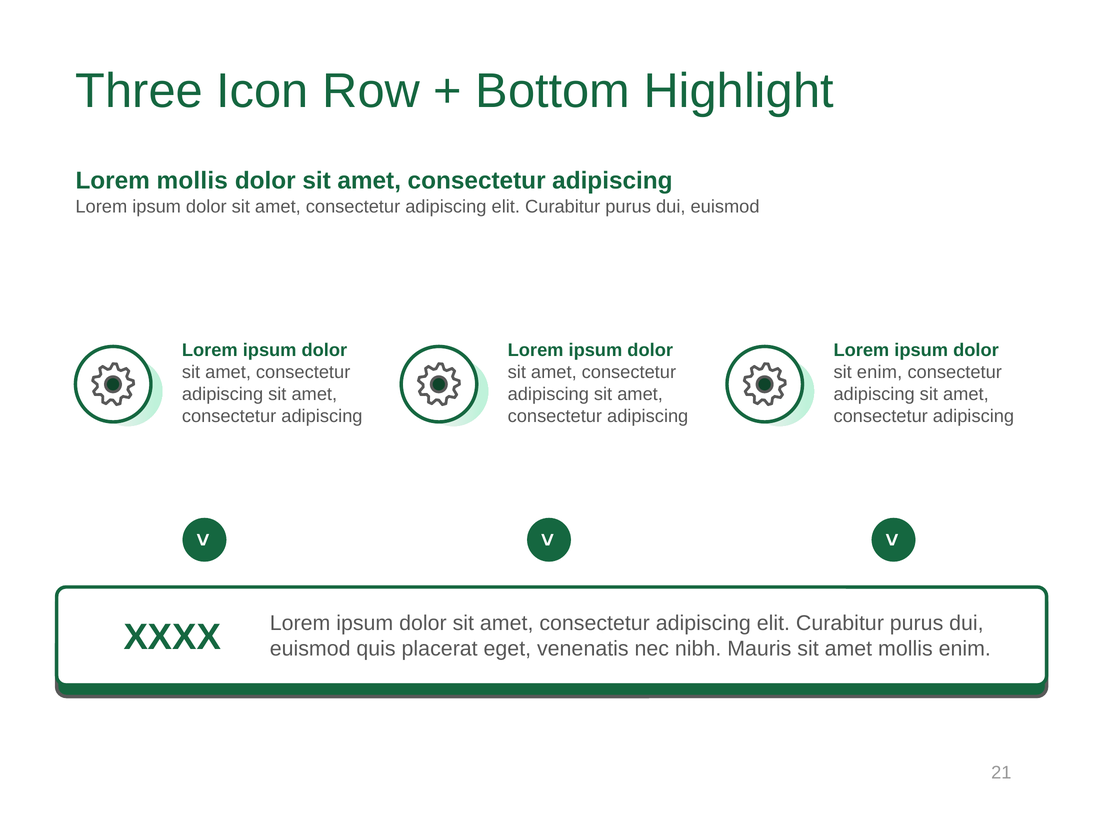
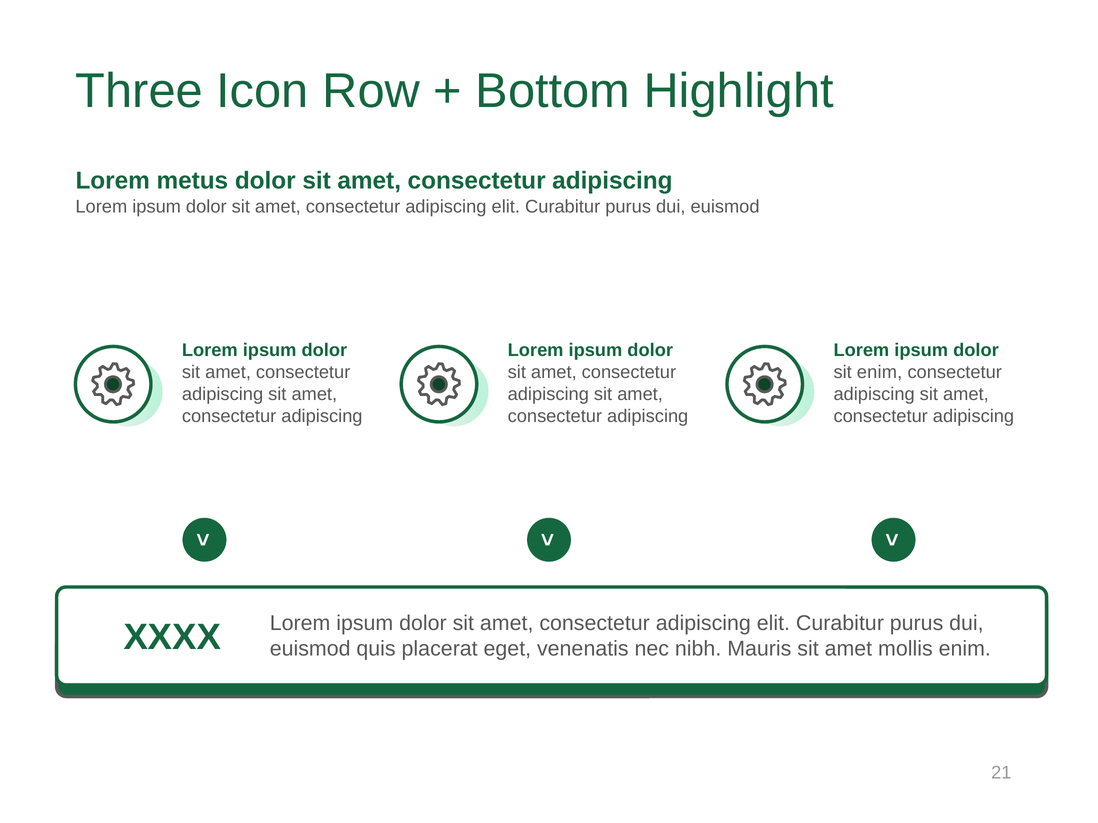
Lorem mollis: mollis -> metus
